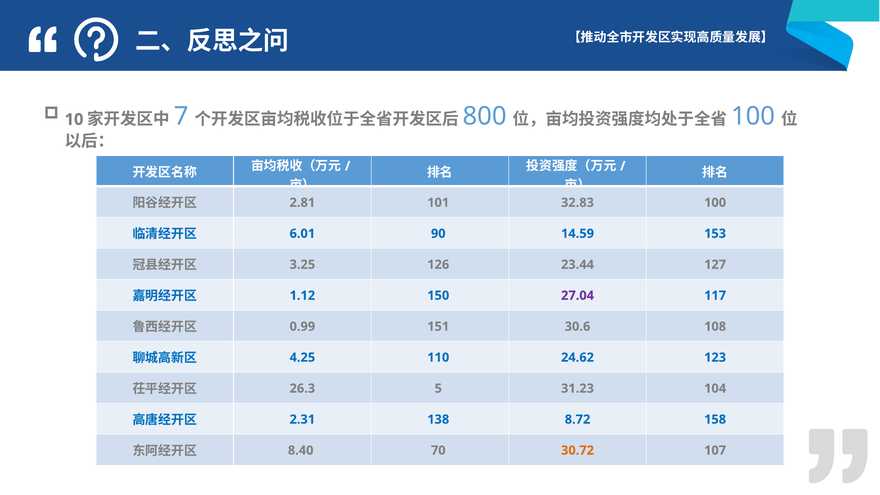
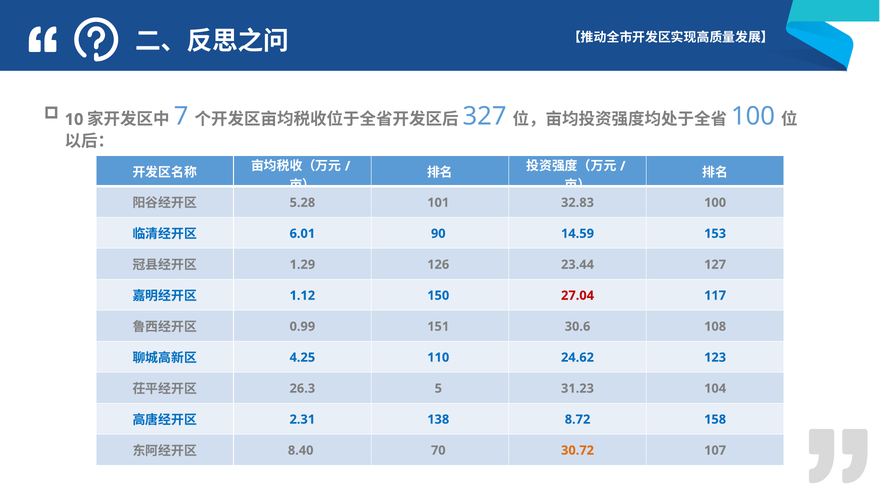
800: 800 -> 327
2.81: 2.81 -> 5.28
3.25: 3.25 -> 1.29
27.04 colour: purple -> red
